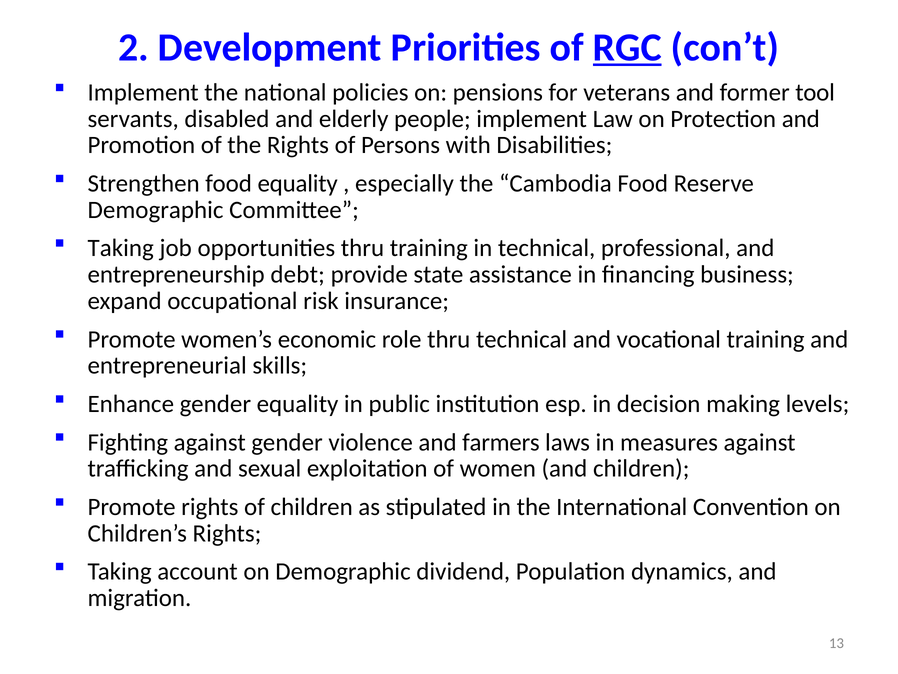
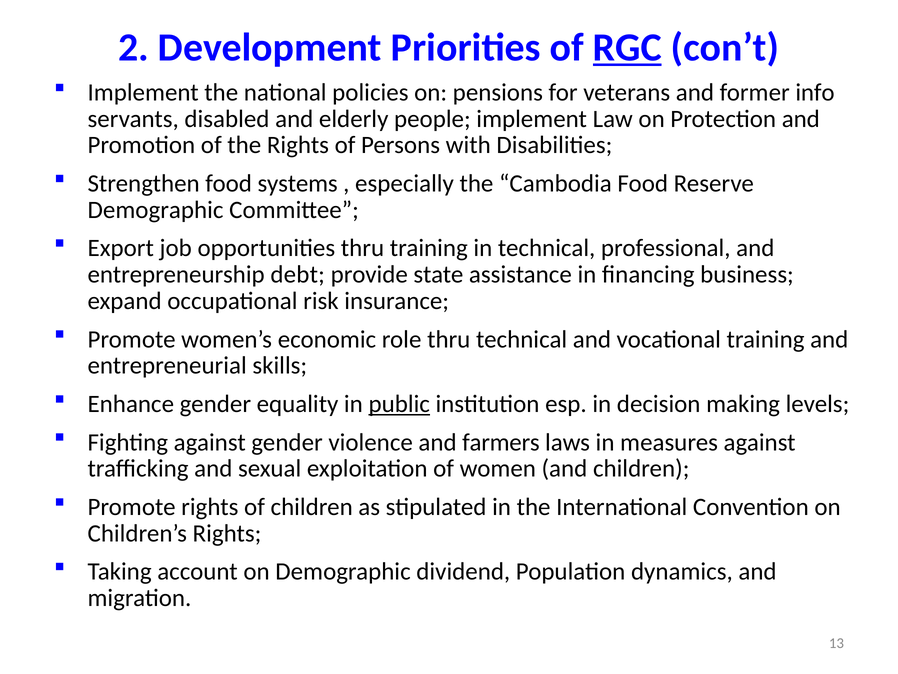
tool: tool -> info
food equality: equality -> systems
Taking at (121, 248): Taking -> Export
public underline: none -> present
